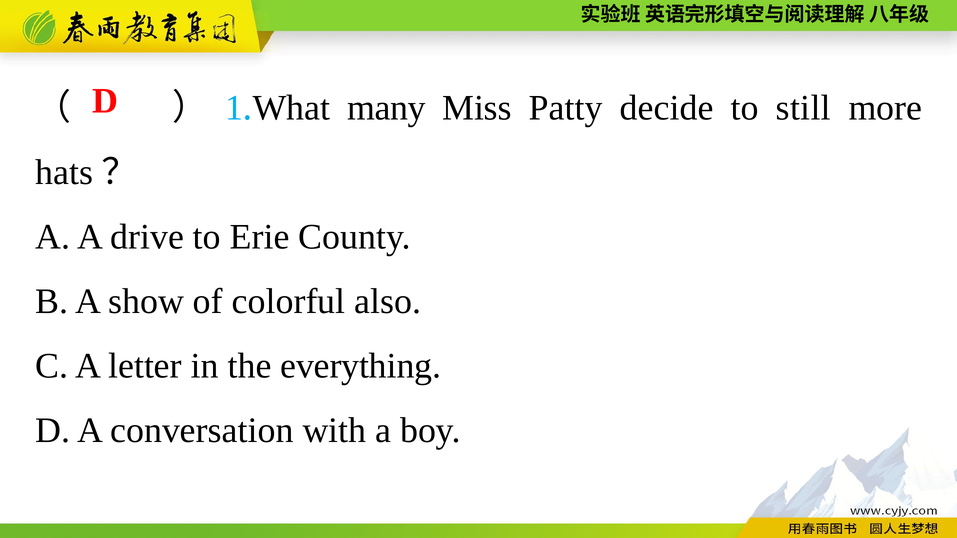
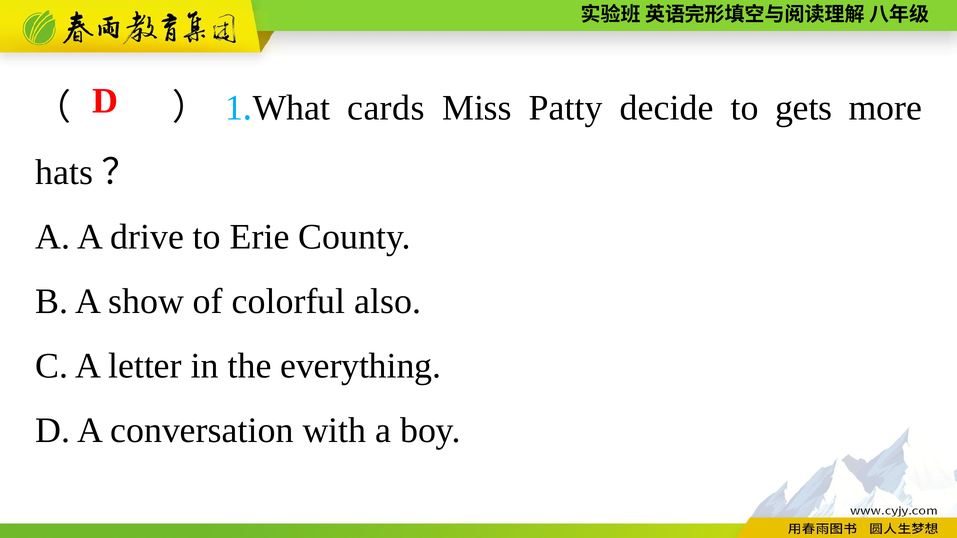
many: many -> cards
still: still -> gets
